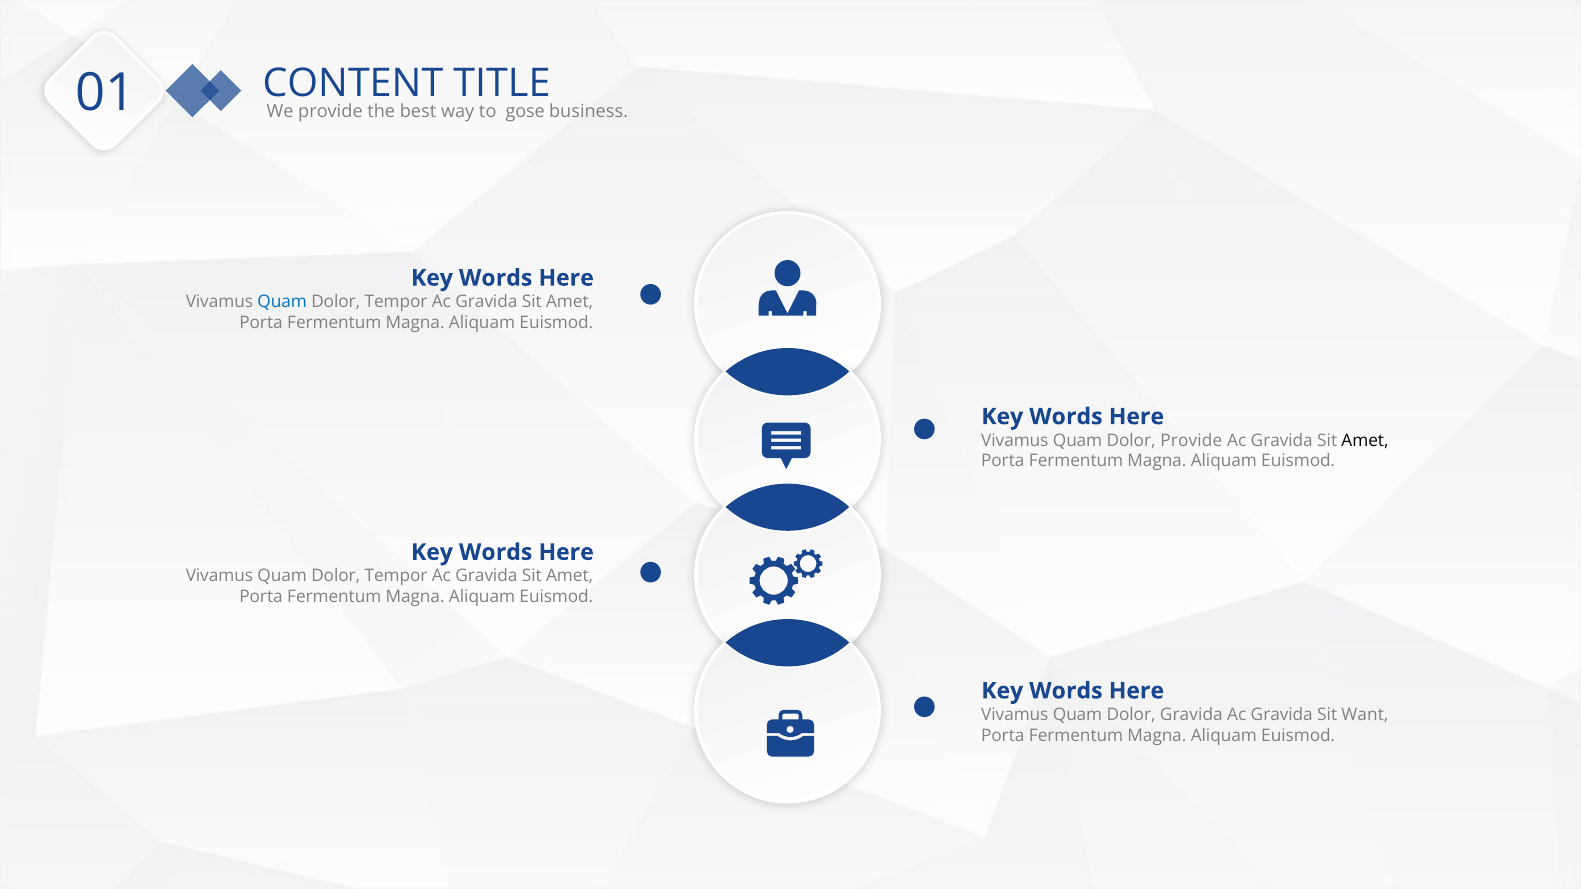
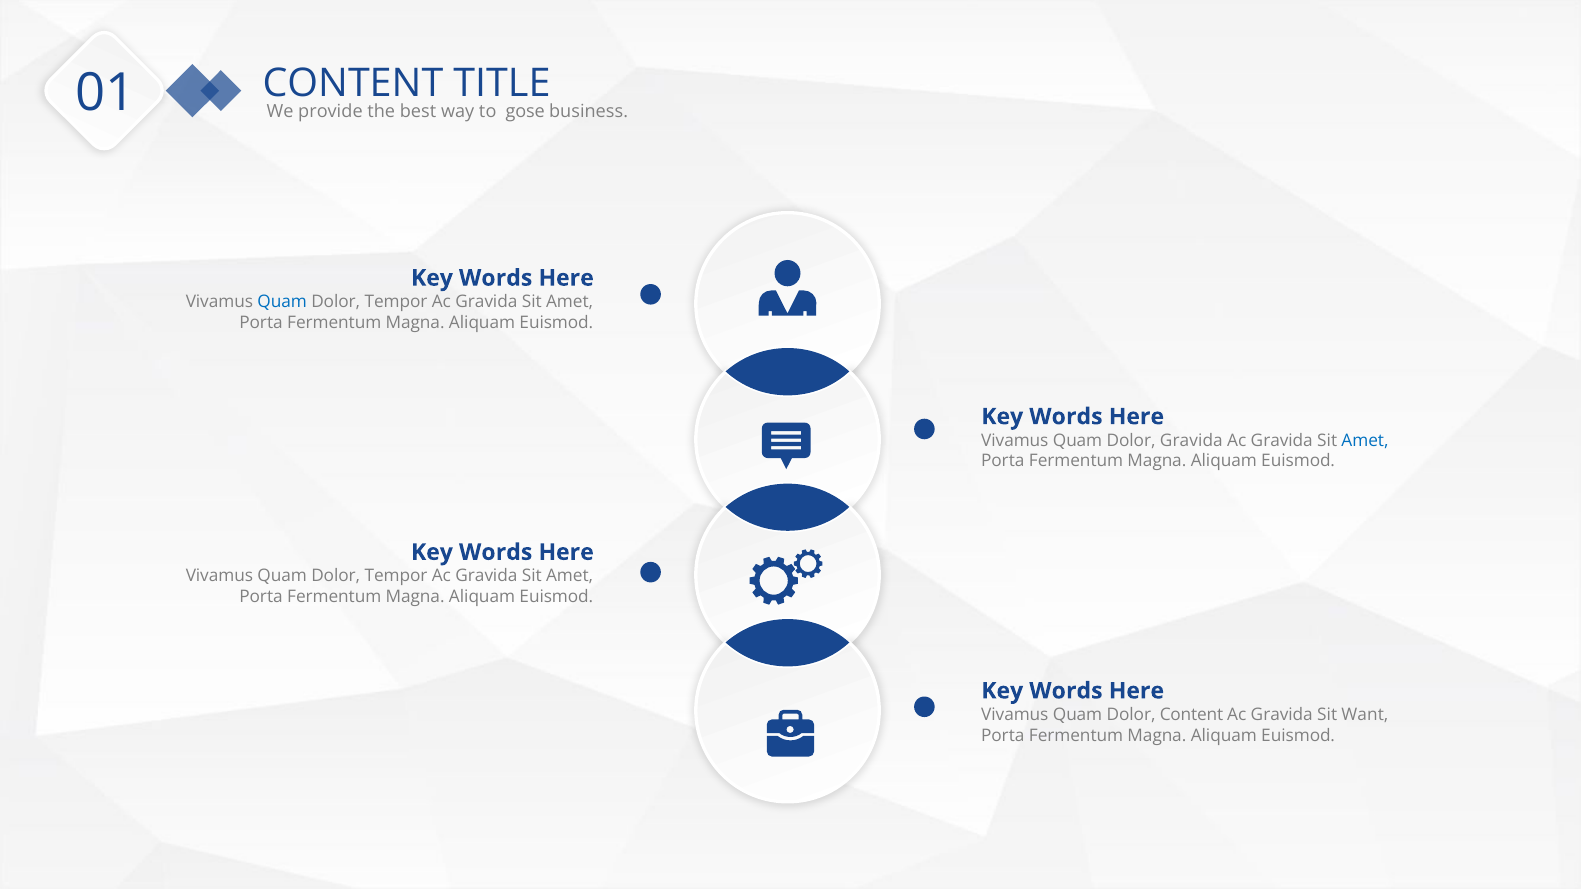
Dolor Provide: Provide -> Gravida
Amet at (1365, 441) colour: black -> blue
Dolor Gravida: Gravida -> Content
